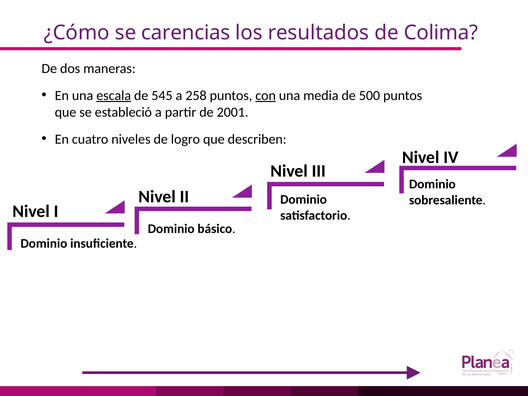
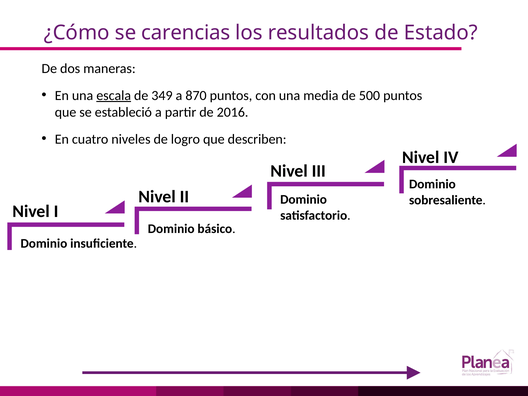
Colima: Colima -> Estado
545: 545 -> 349
258: 258 -> 870
con underline: present -> none
2001: 2001 -> 2016
